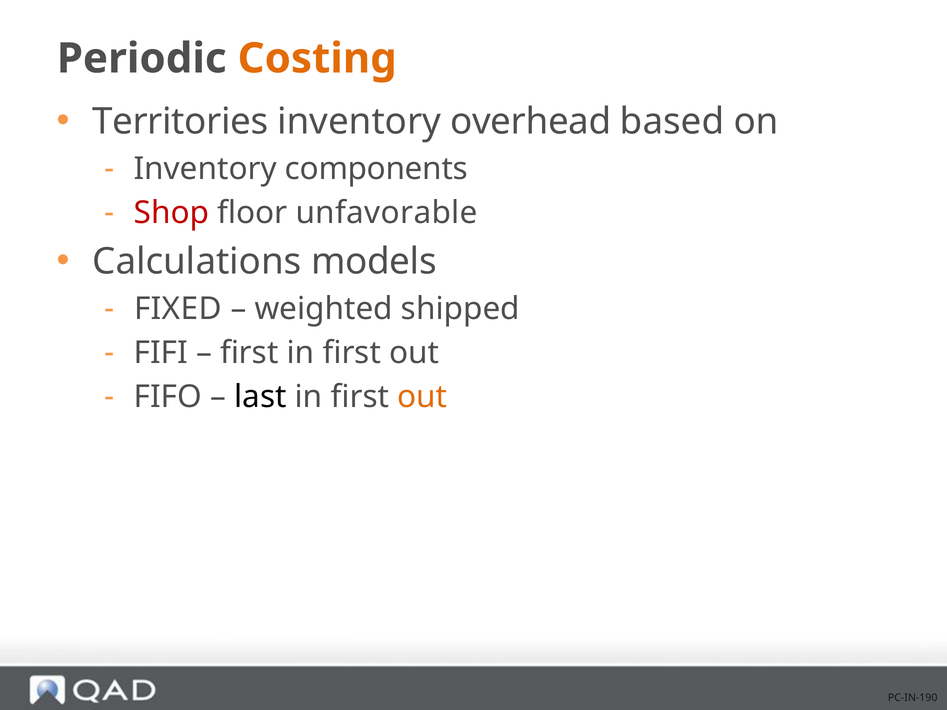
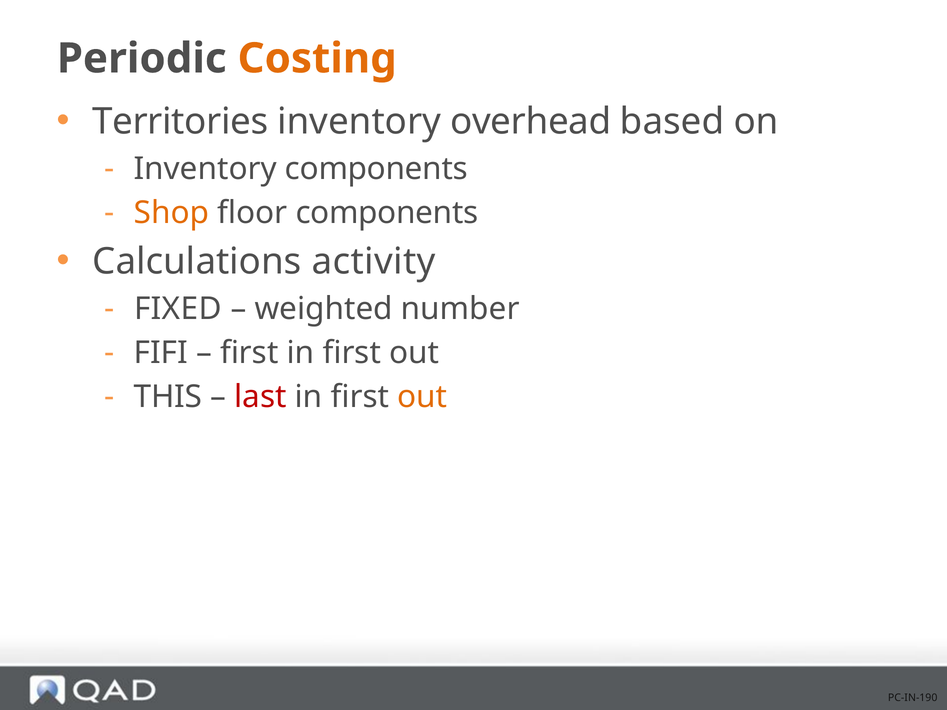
Shop colour: red -> orange
floor unfavorable: unfavorable -> components
models: models -> activity
shipped: shipped -> number
FIFO: FIFO -> THIS
last colour: black -> red
